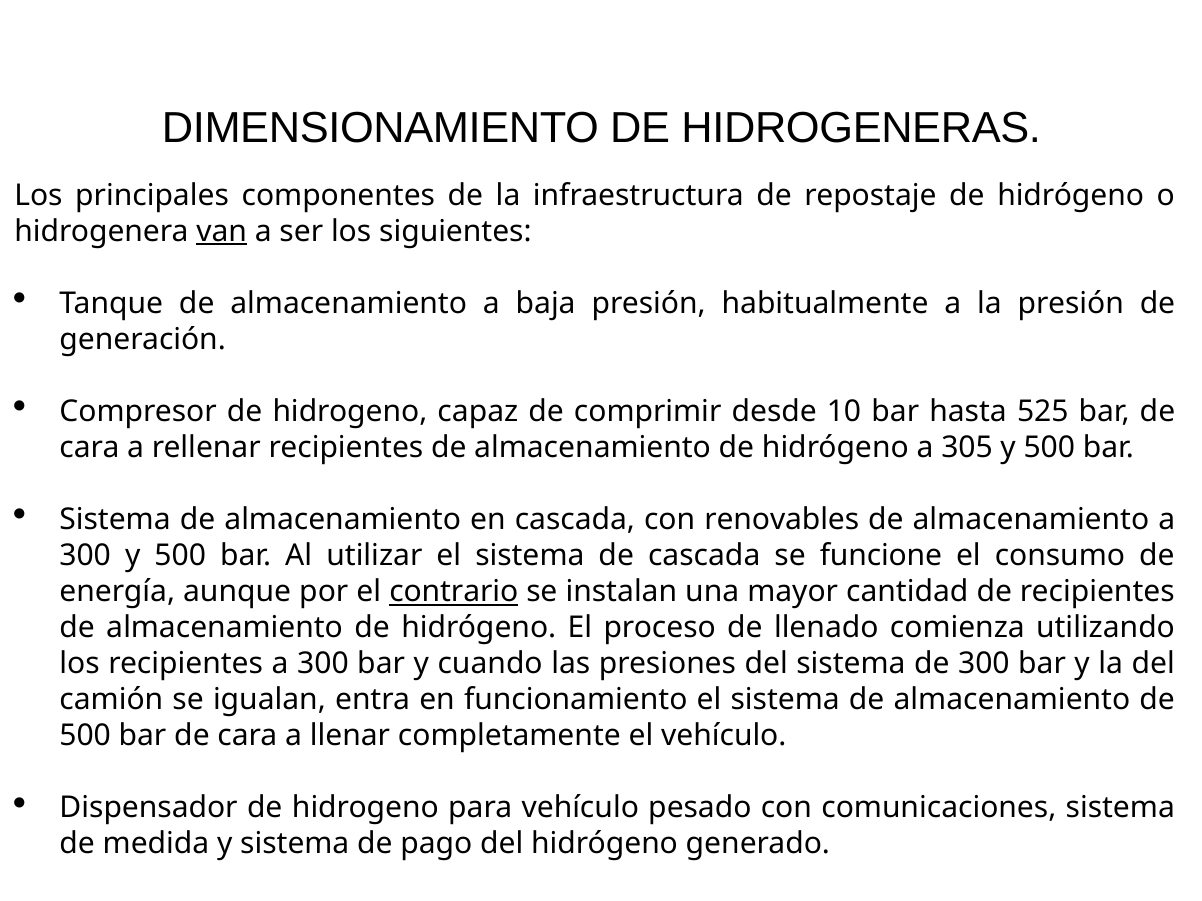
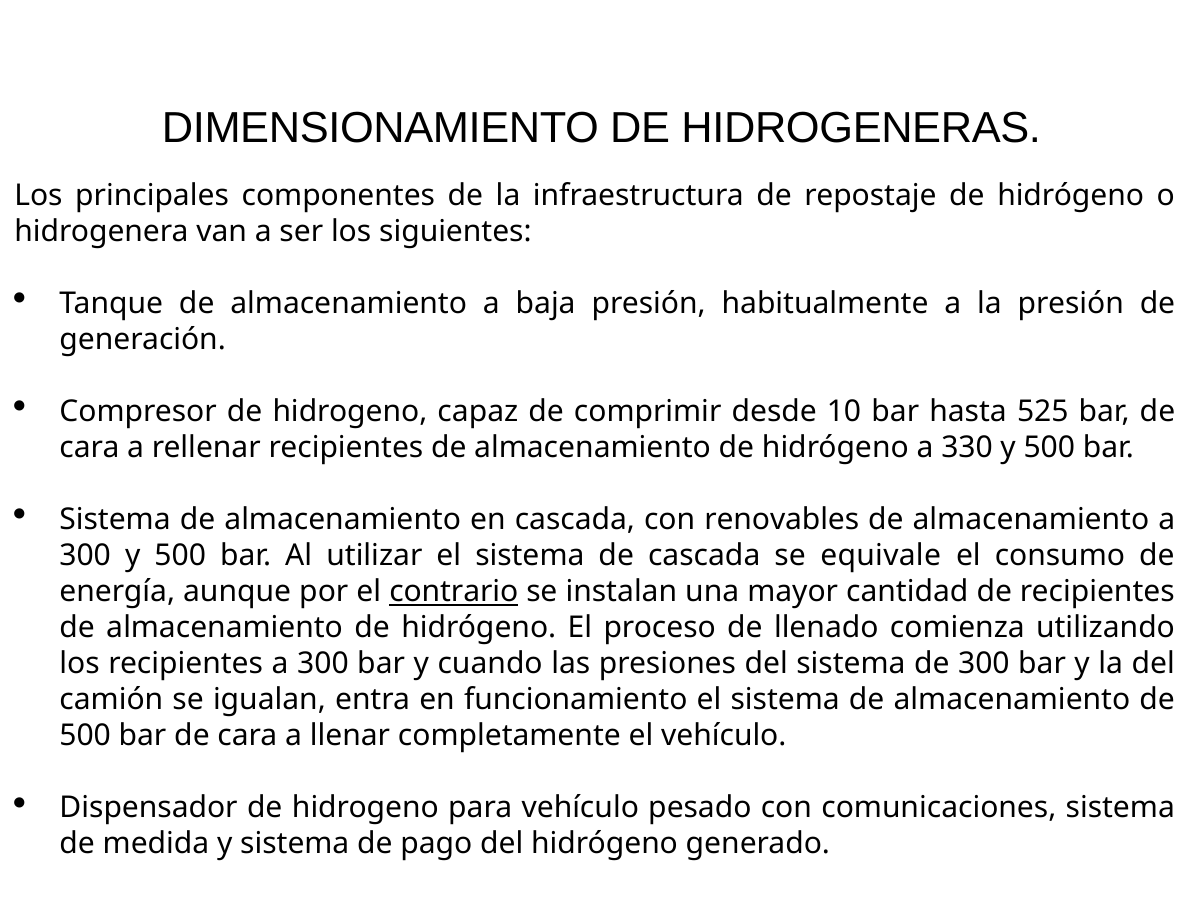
van underline: present -> none
305: 305 -> 330
funcione: funcione -> equivale
